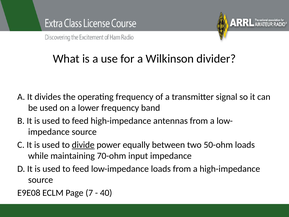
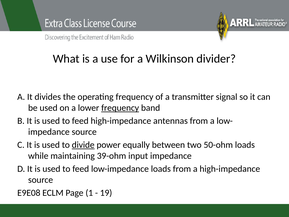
frequency at (120, 108) underline: none -> present
70-ohm: 70-ohm -> 39-ohm
7: 7 -> 1
40: 40 -> 19
